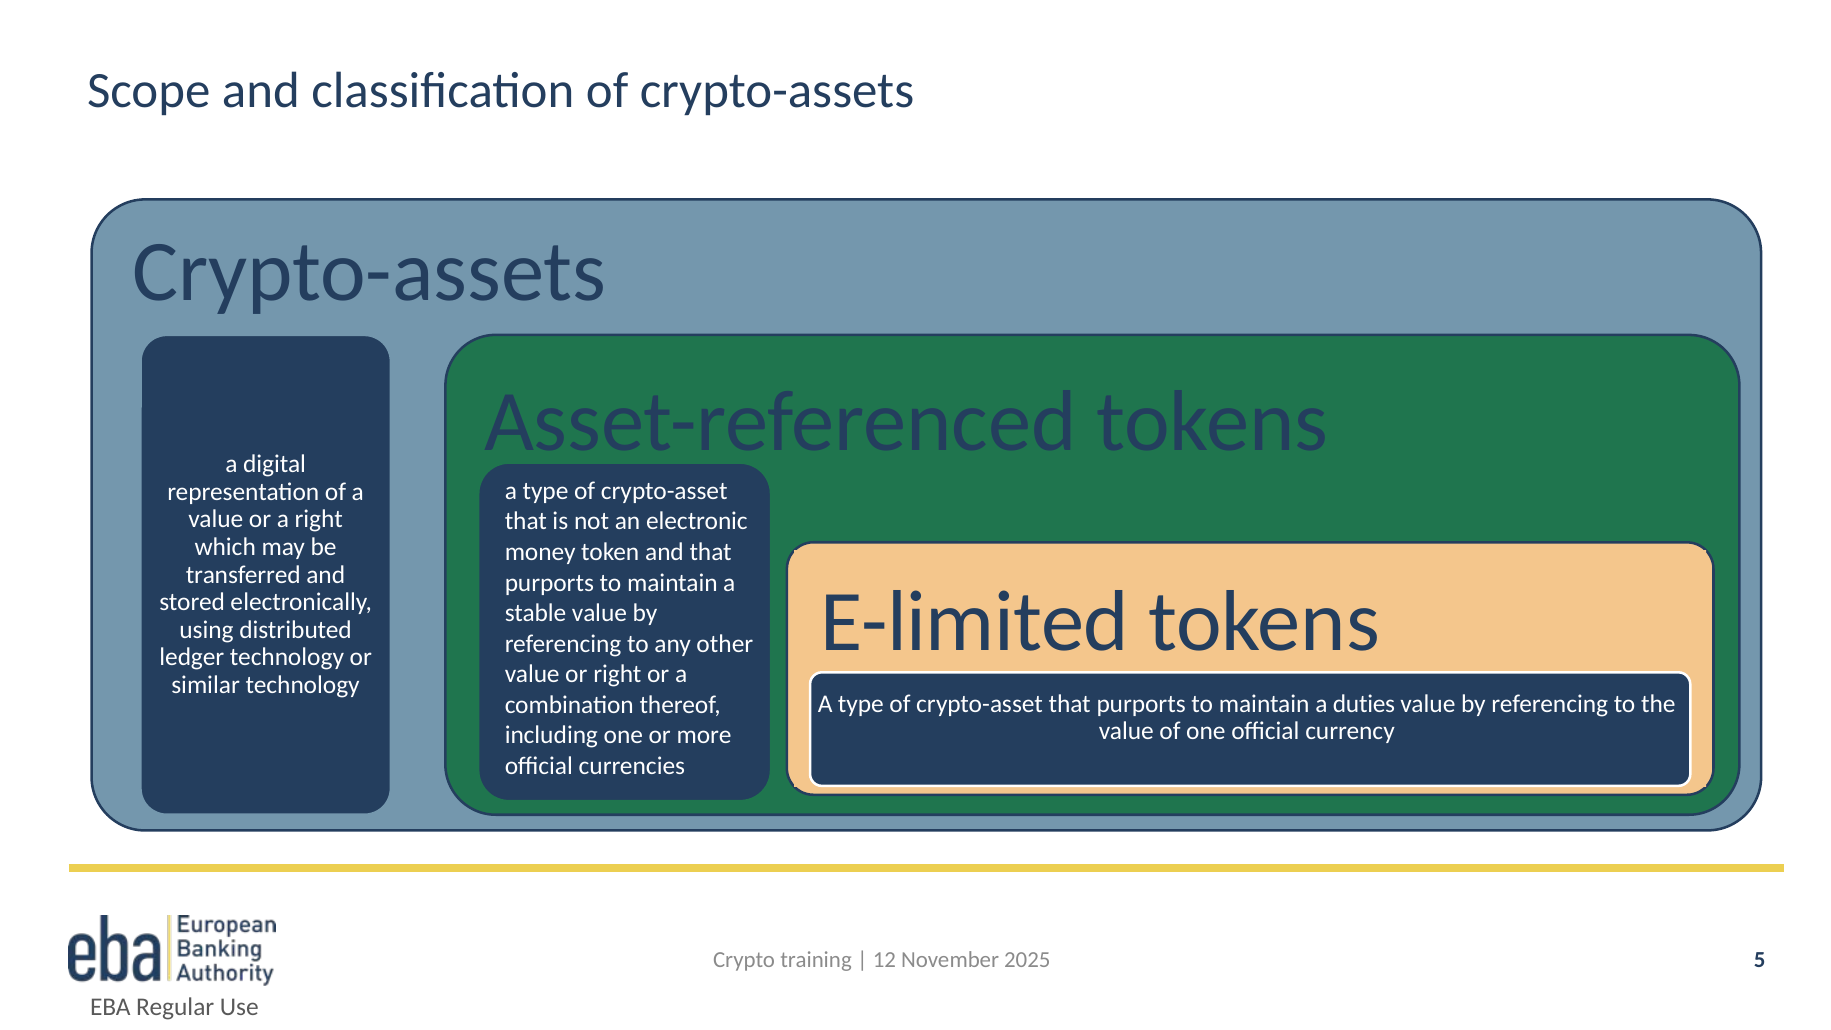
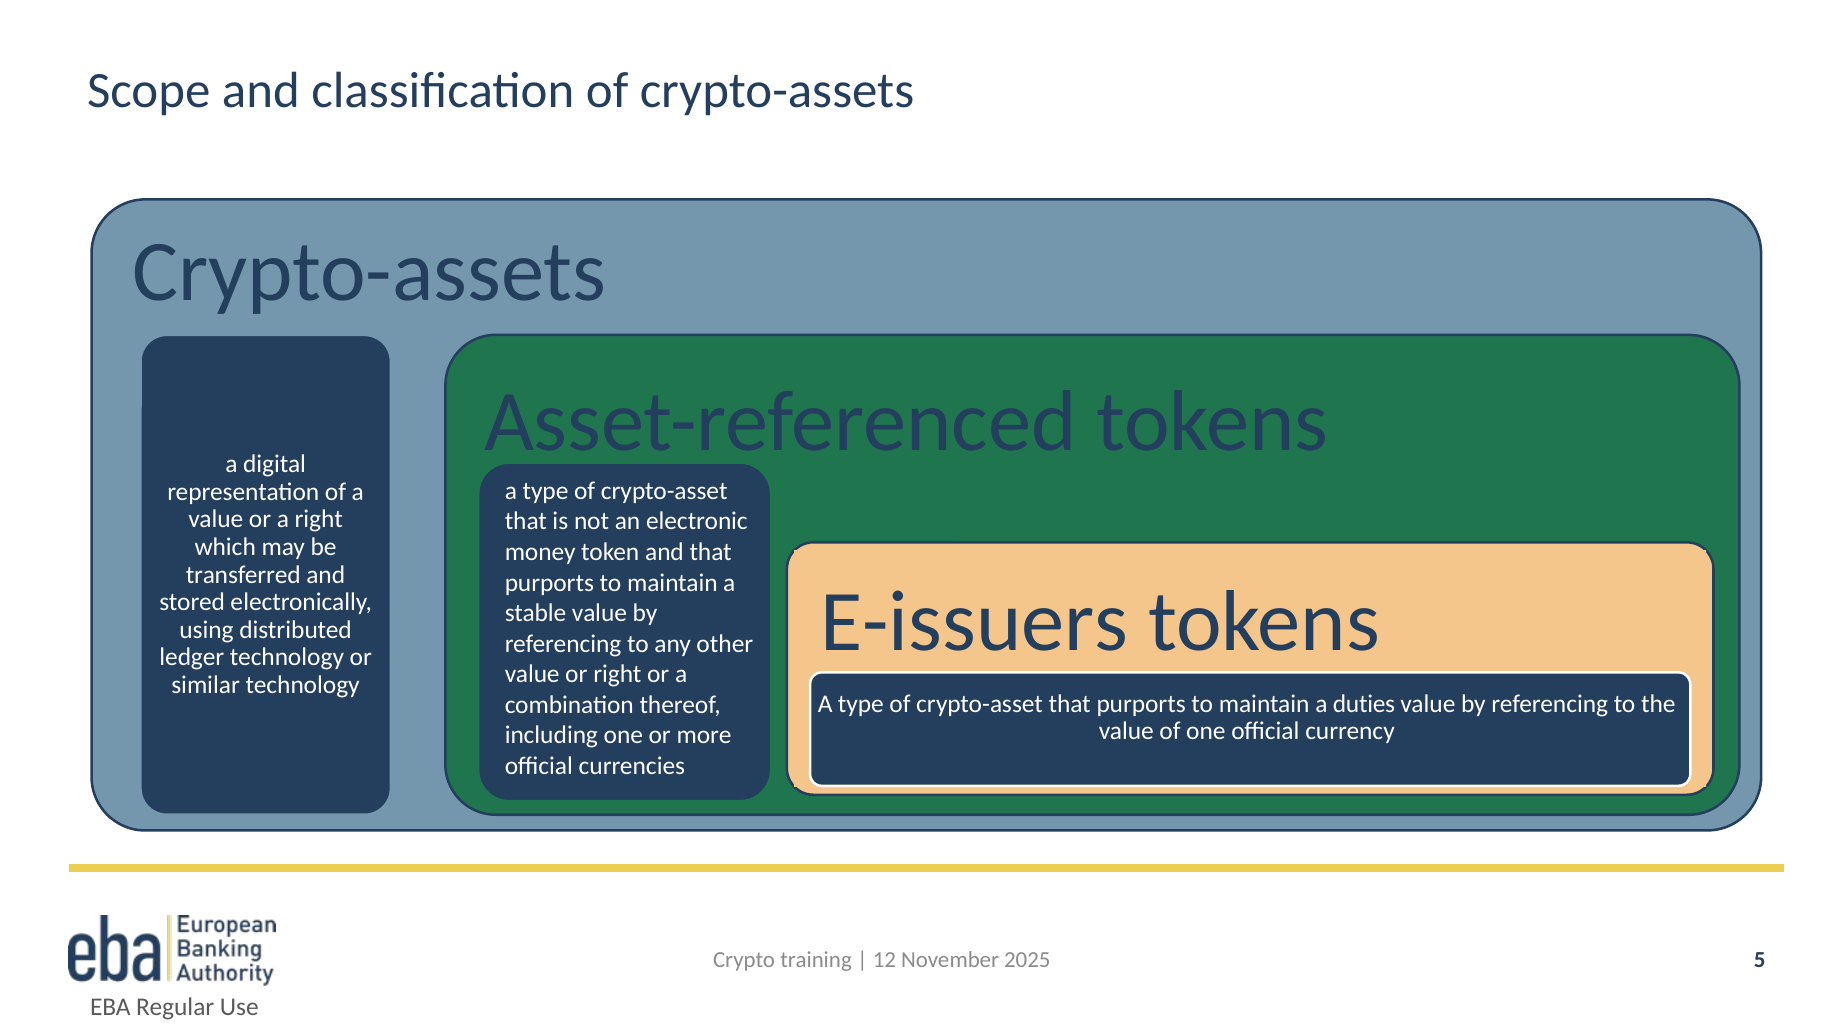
E-limited: E-limited -> E-issuers
